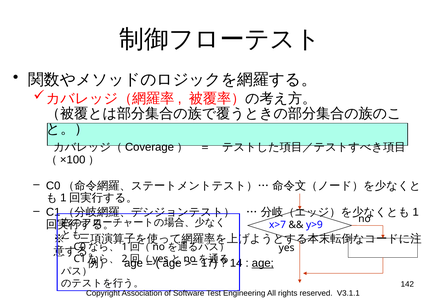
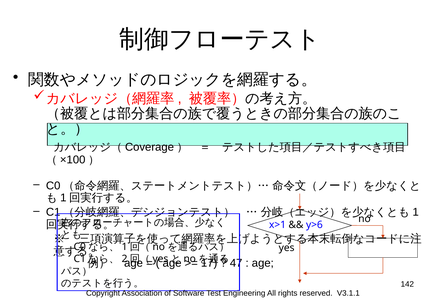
x>7: x>7 -> x>1
y>9: y>9 -> y>6
14: 14 -> 47
age at (263, 264) underline: present -> none
